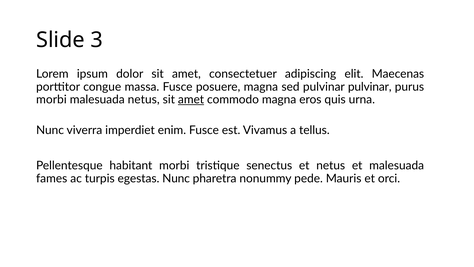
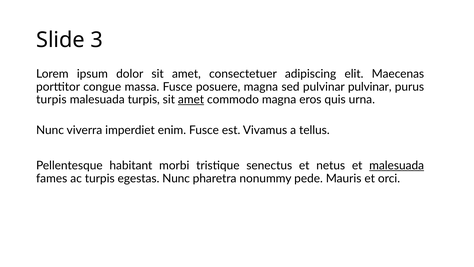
morbi at (51, 99): morbi -> turpis
malesuada netus: netus -> turpis
malesuada at (397, 165) underline: none -> present
